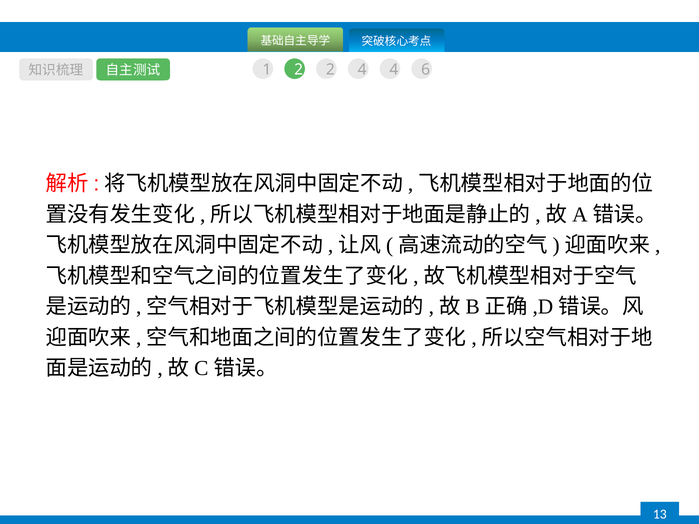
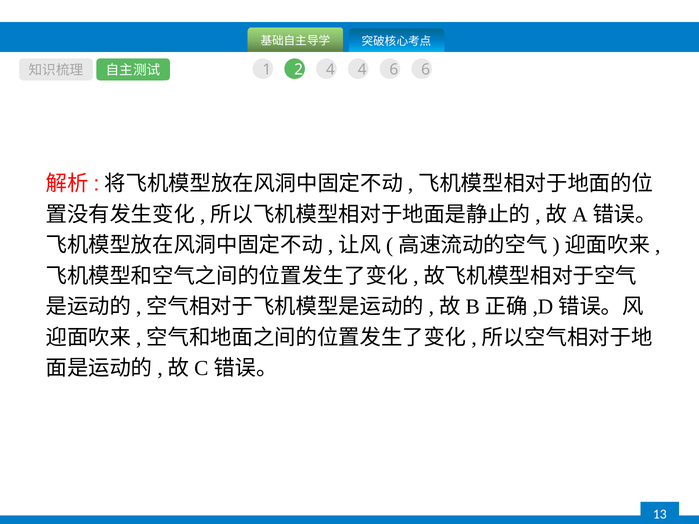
2 2: 2 -> 4
4 4: 4 -> 6
